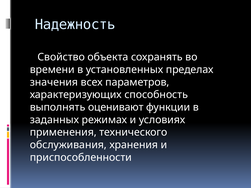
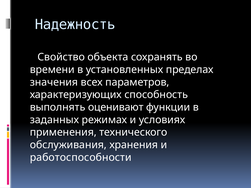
приспособленности: приспособленности -> работоспособности
